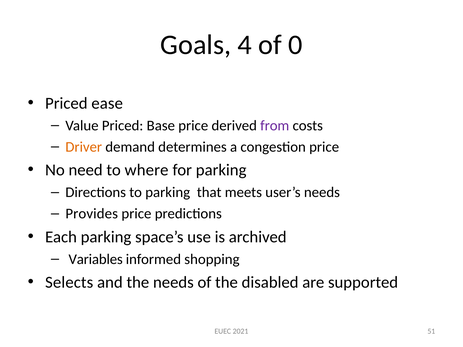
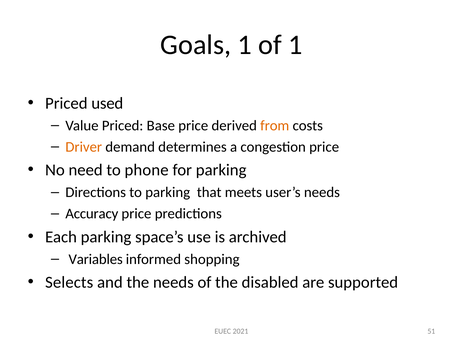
Goals 4: 4 -> 1
of 0: 0 -> 1
ease: ease -> used
from colour: purple -> orange
where: where -> phone
Provides: Provides -> Accuracy
